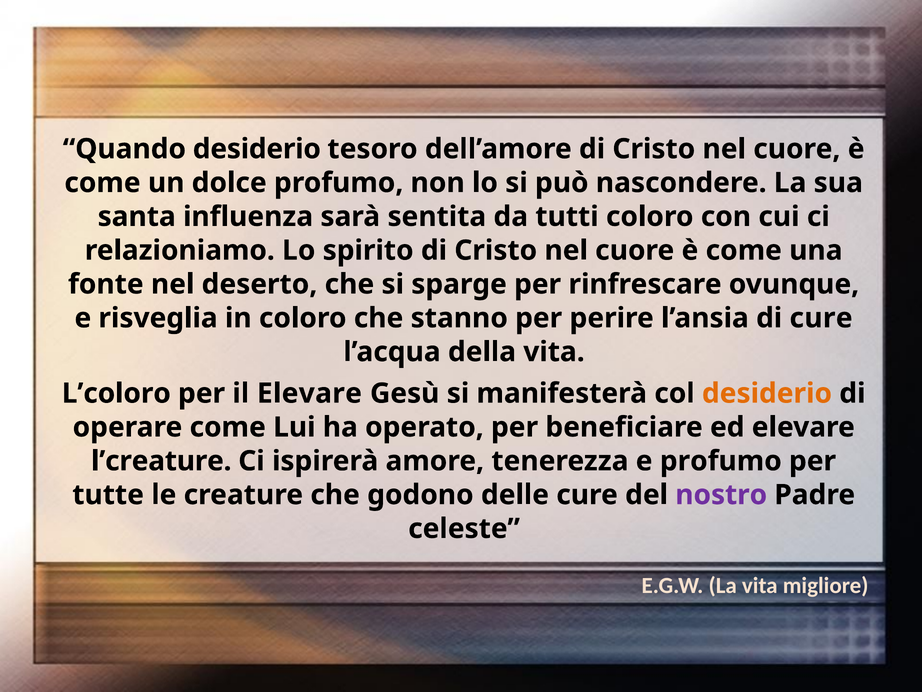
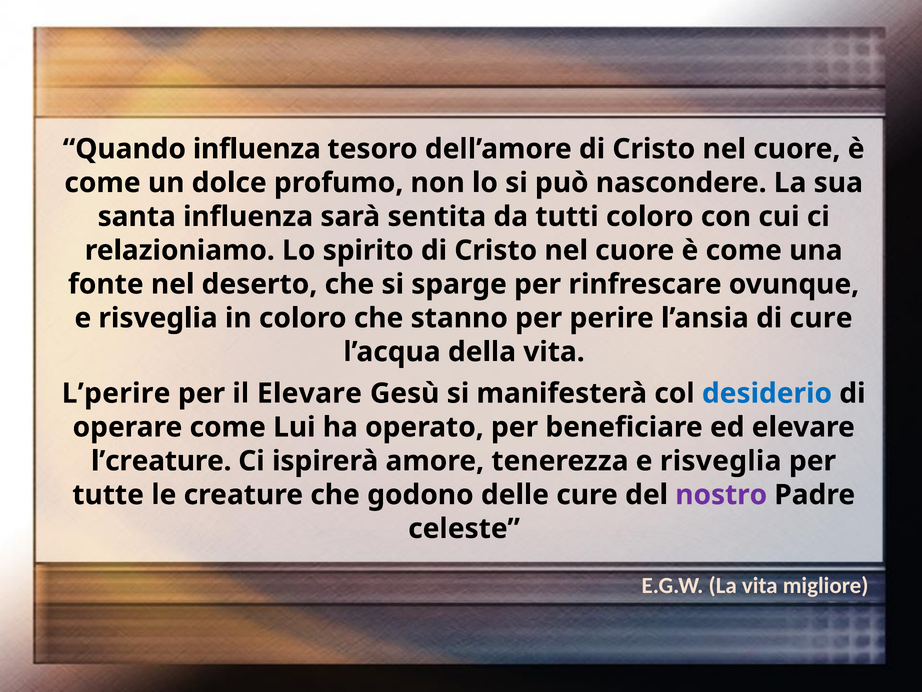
Quando desiderio: desiderio -> influenza
L’coloro: L’coloro -> L’perire
desiderio at (767, 393) colour: orange -> blue
tenerezza e profumo: profumo -> risveglia
